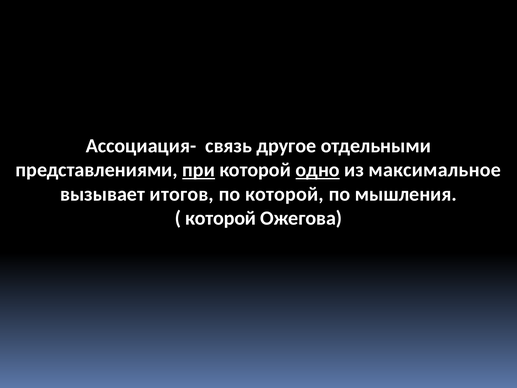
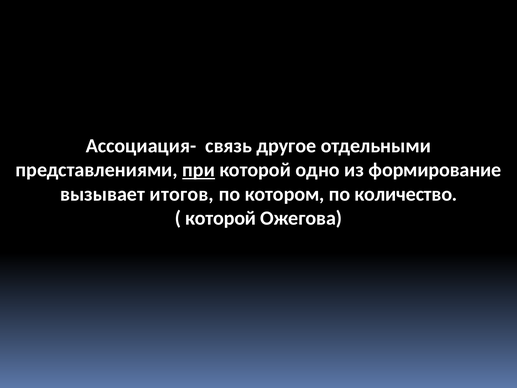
одно underline: present -> none
максимальное: максимальное -> формирование
по которой: которой -> котором
мышления: мышления -> количество
